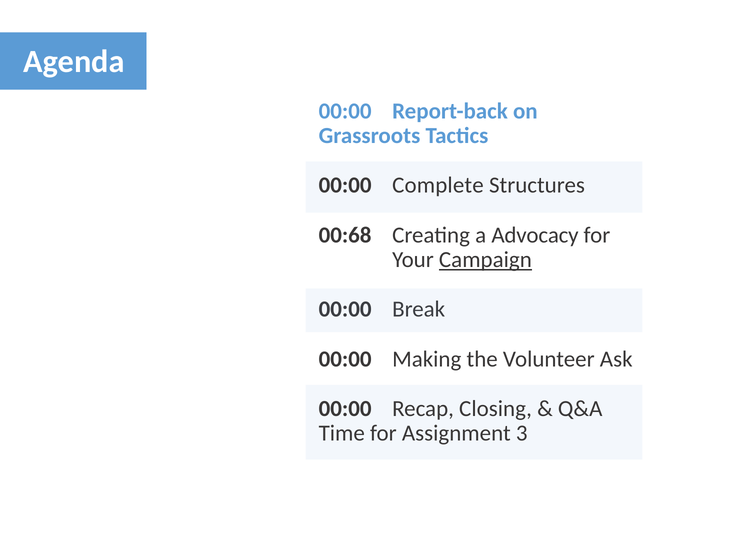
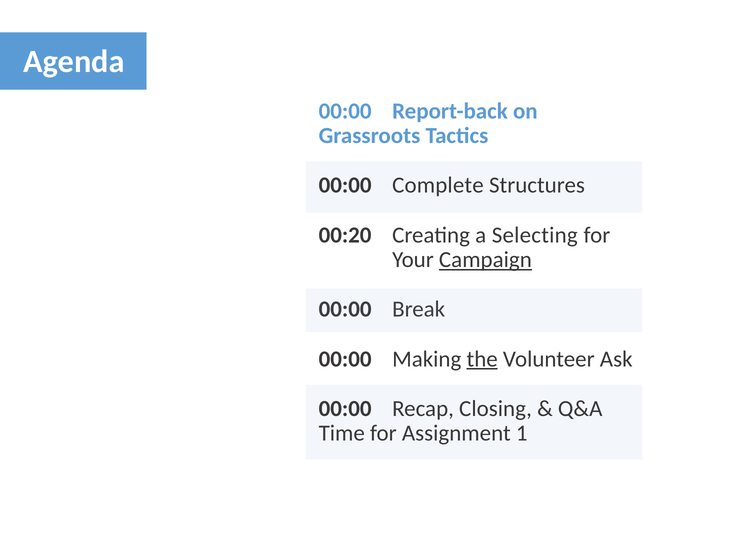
00:68: 00:68 -> 00:20
Advocacy: Advocacy -> Selecting
the underline: none -> present
3: 3 -> 1
